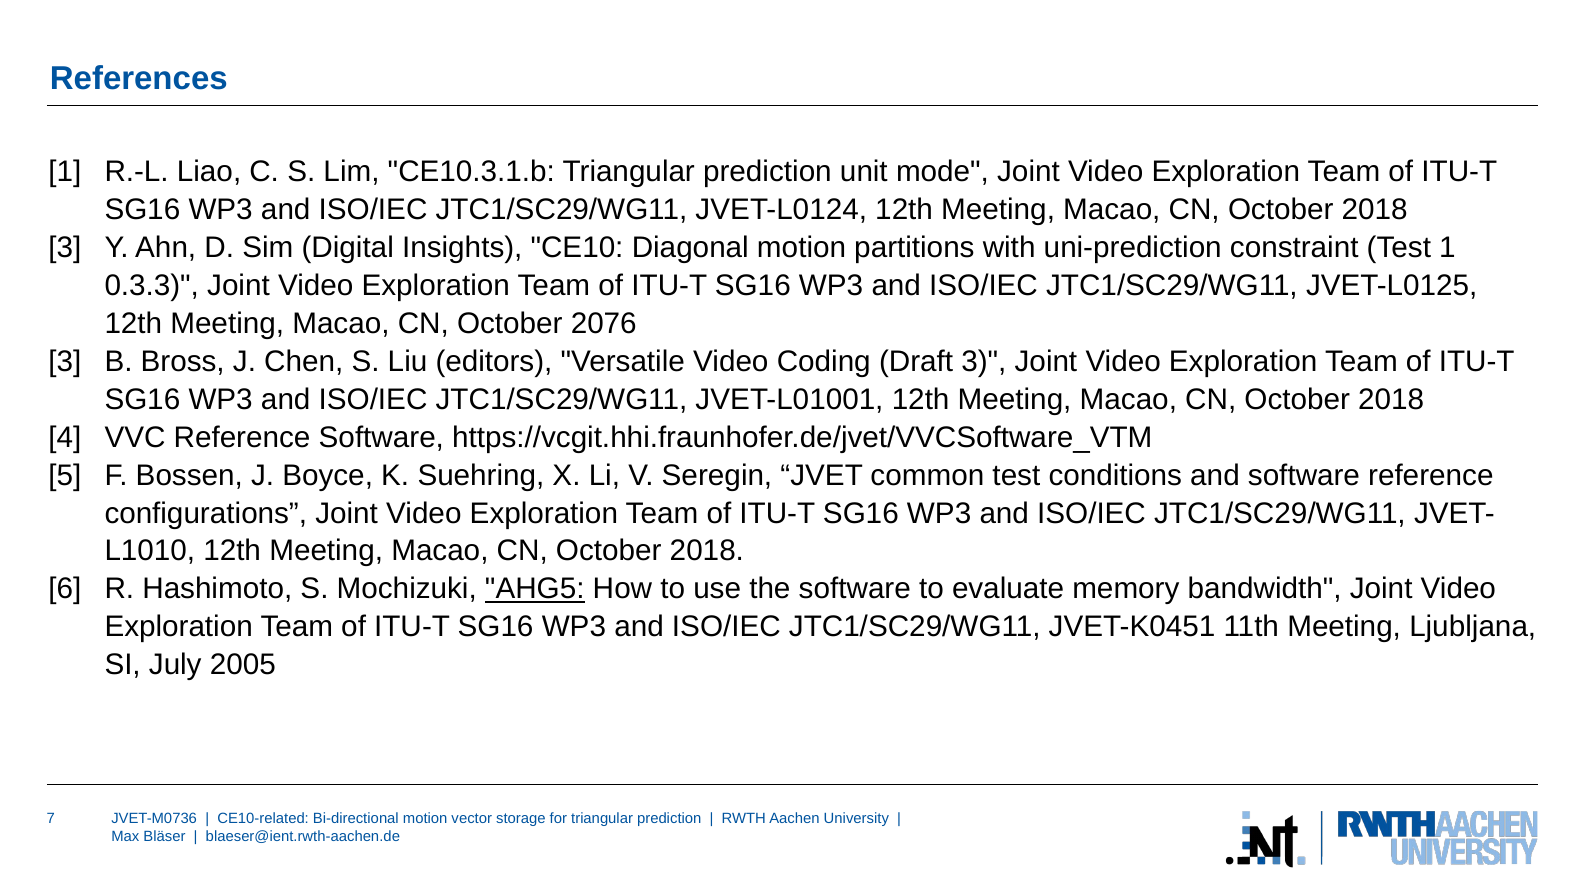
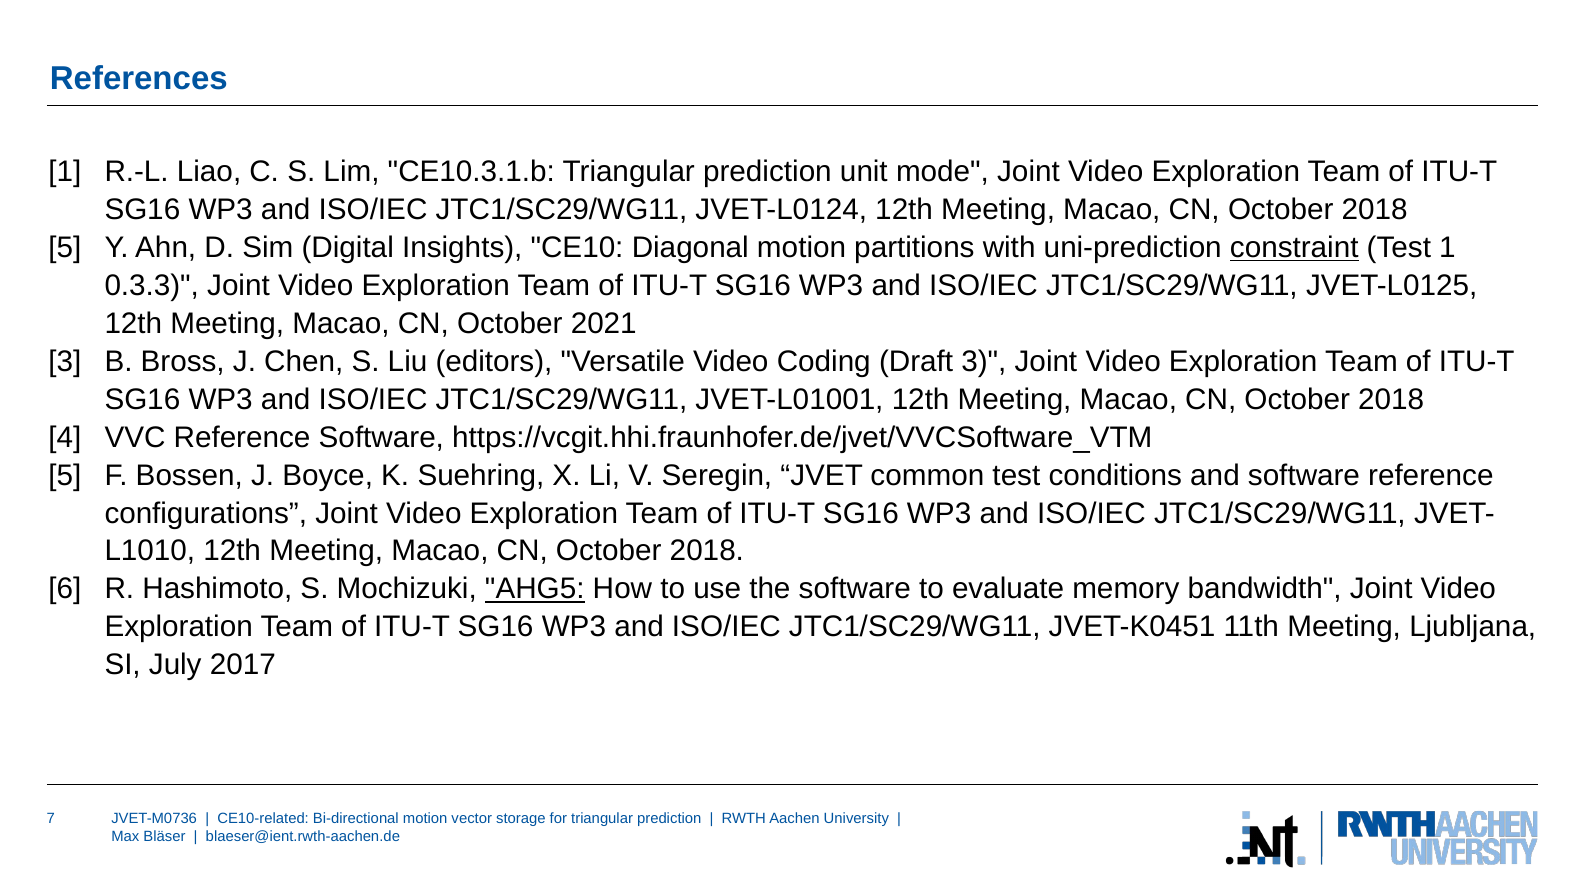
3 at (65, 248): 3 -> 5
constraint underline: none -> present
2076: 2076 -> 2021
2005: 2005 -> 2017
